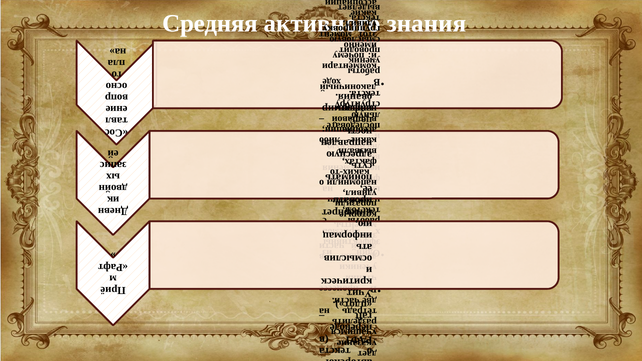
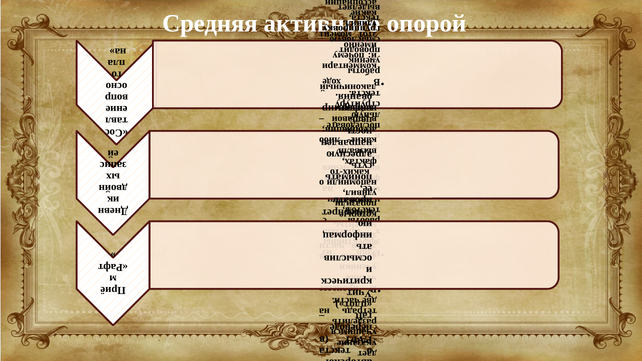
знания: знания -> опорой
